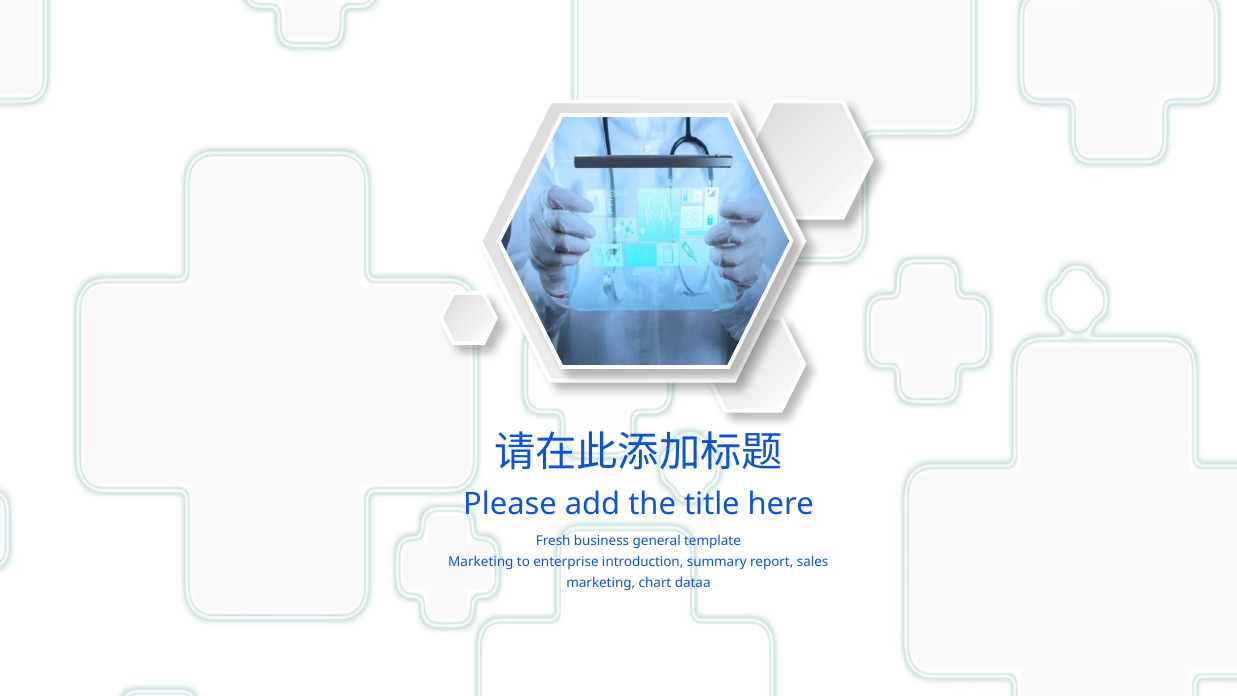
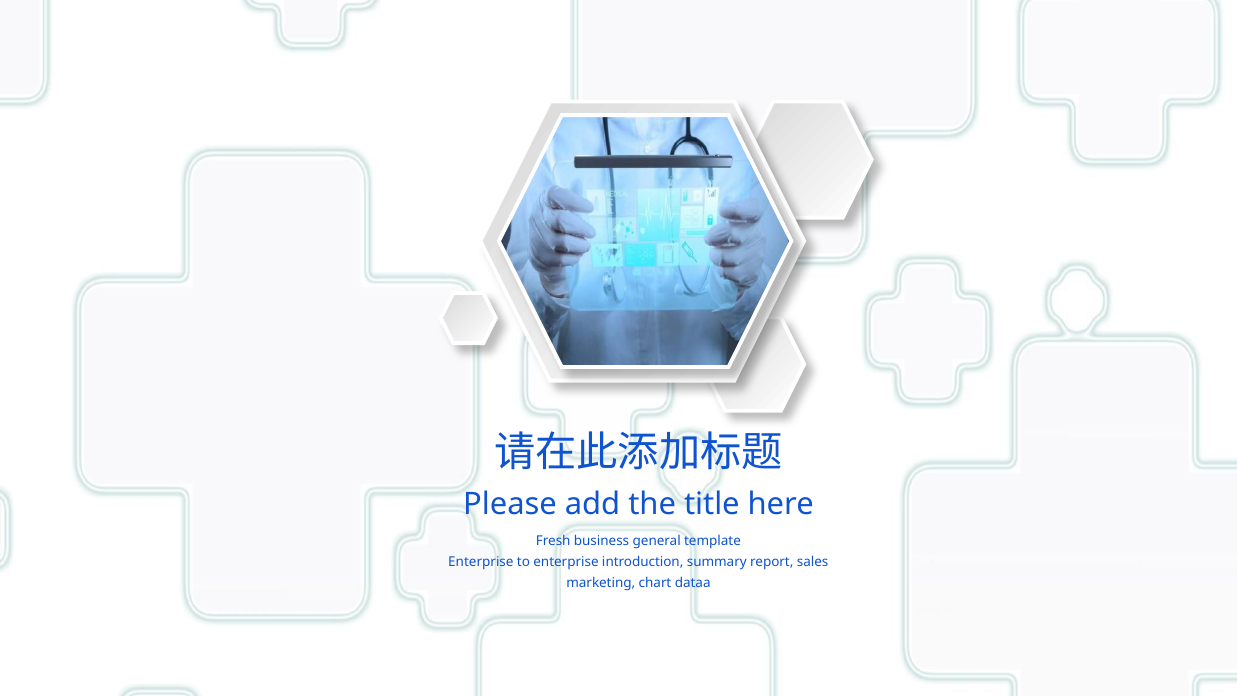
Marketing at (481, 562): Marketing -> Enterprise
